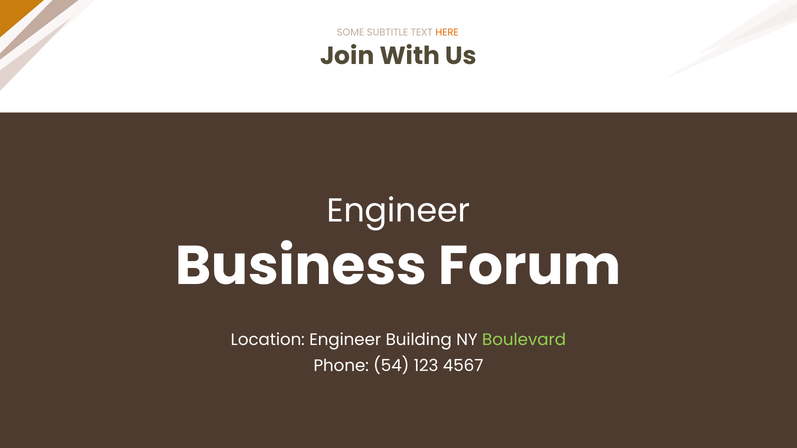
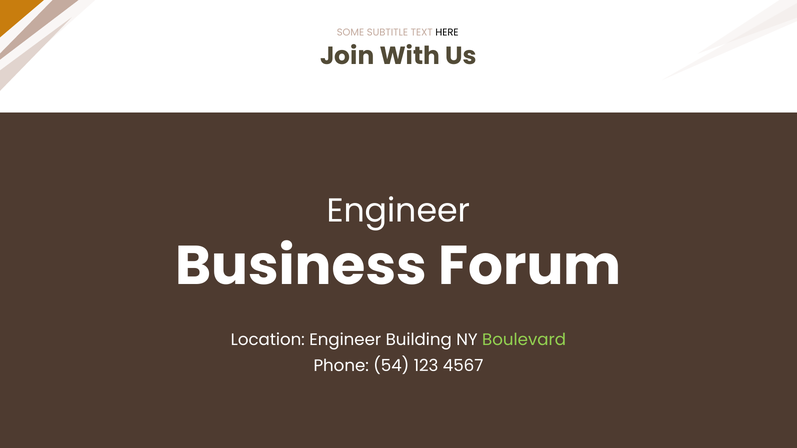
HERE colour: orange -> black
